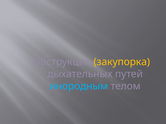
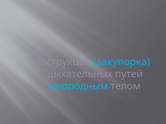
закупорка colour: yellow -> light blue
